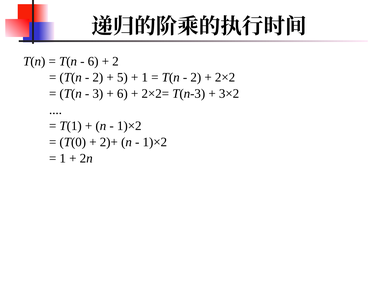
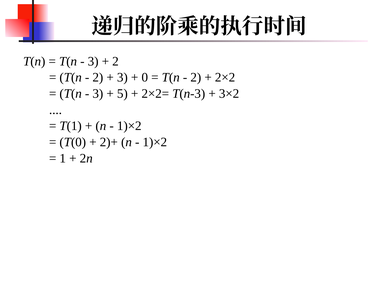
6 at (93, 61): 6 -> 3
5 at (122, 77): 5 -> 3
1 at (145, 77): 1 -> 0
6 at (122, 94): 6 -> 5
